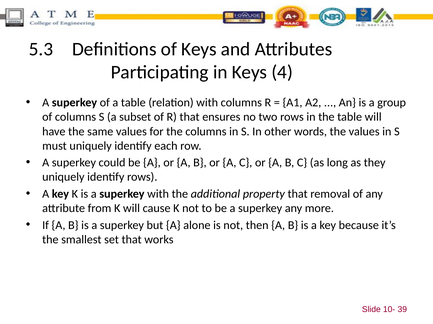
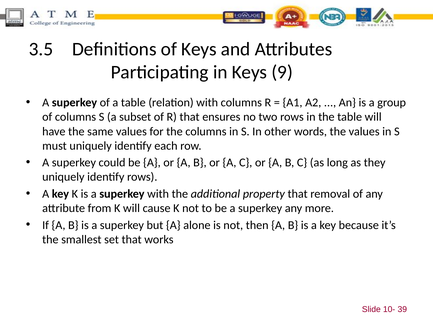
5.3: 5.3 -> 3.5
4: 4 -> 9
